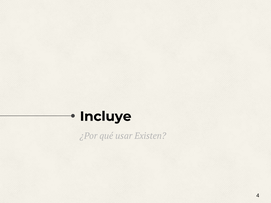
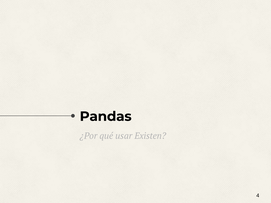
Incluye: Incluye -> Pandas
